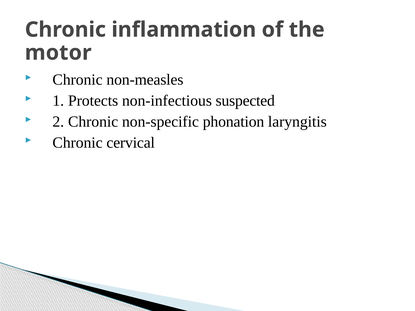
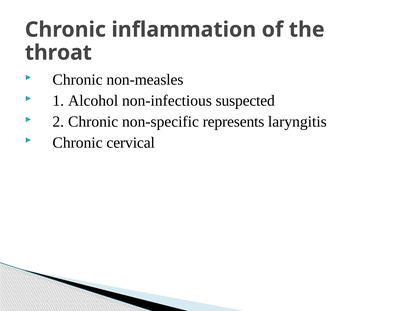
motor: motor -> throat
Protects: Protects -> Alcohol
phonation: phonation -> represents
